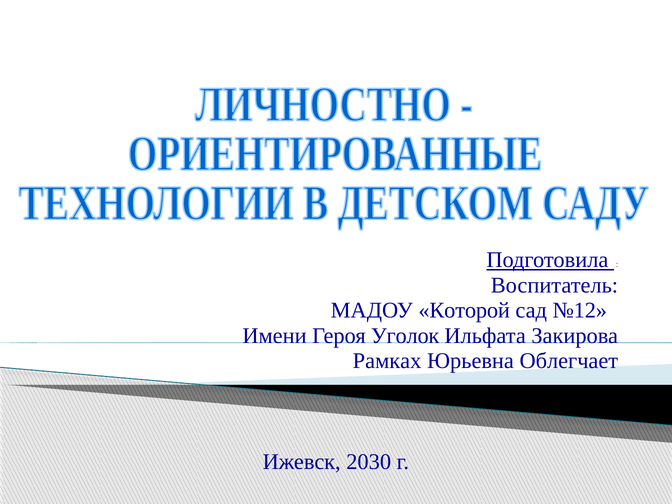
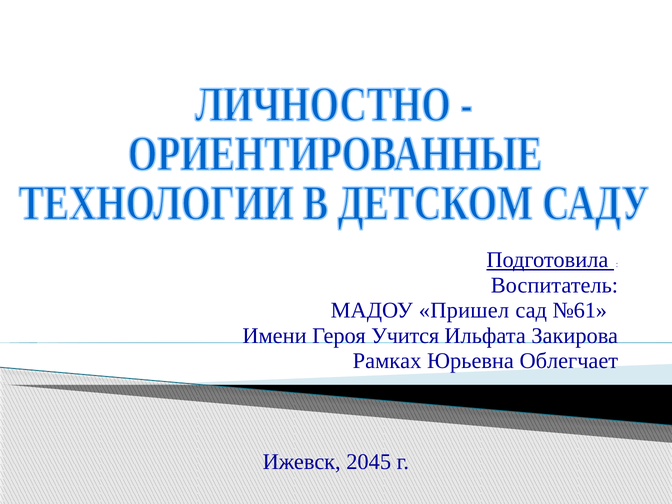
Которой: Которой -> Пришел
№12: №12 -> №61
Уголок: Уголок -> Учится
2030: 2030 -> 2045
